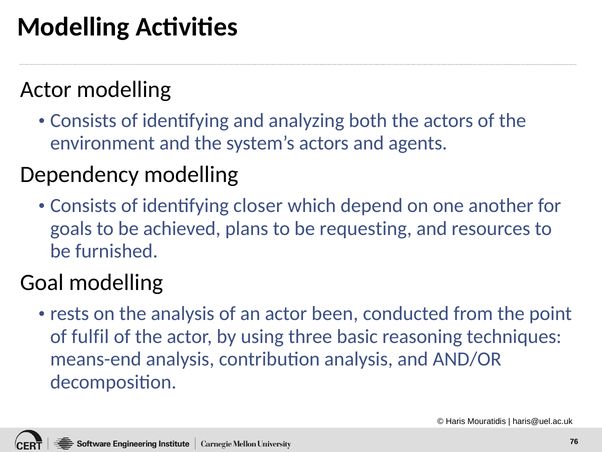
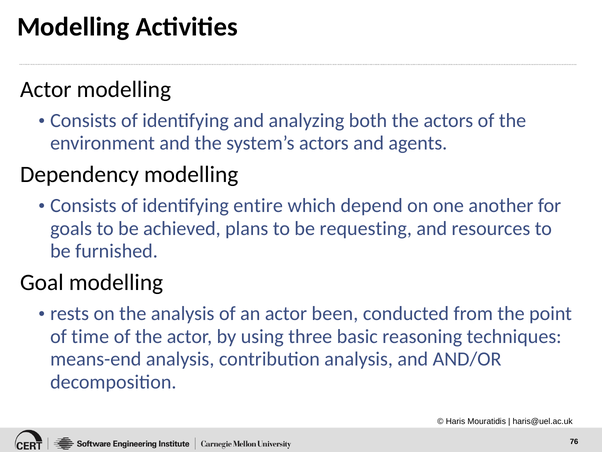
closer: closer -> entire
fulfil: fulfil -> time
